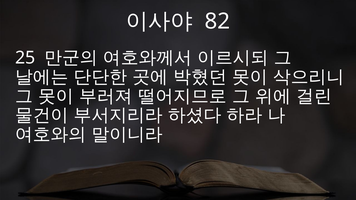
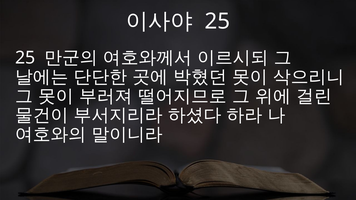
82 at (217, 21): 82 -> 25
